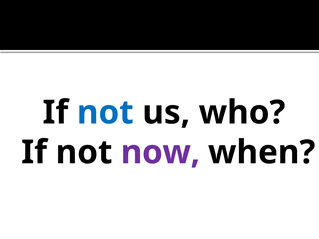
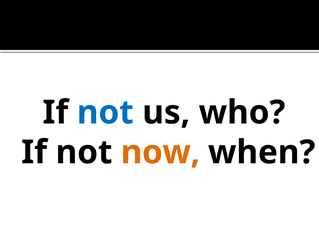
now colour: purple -> orange
